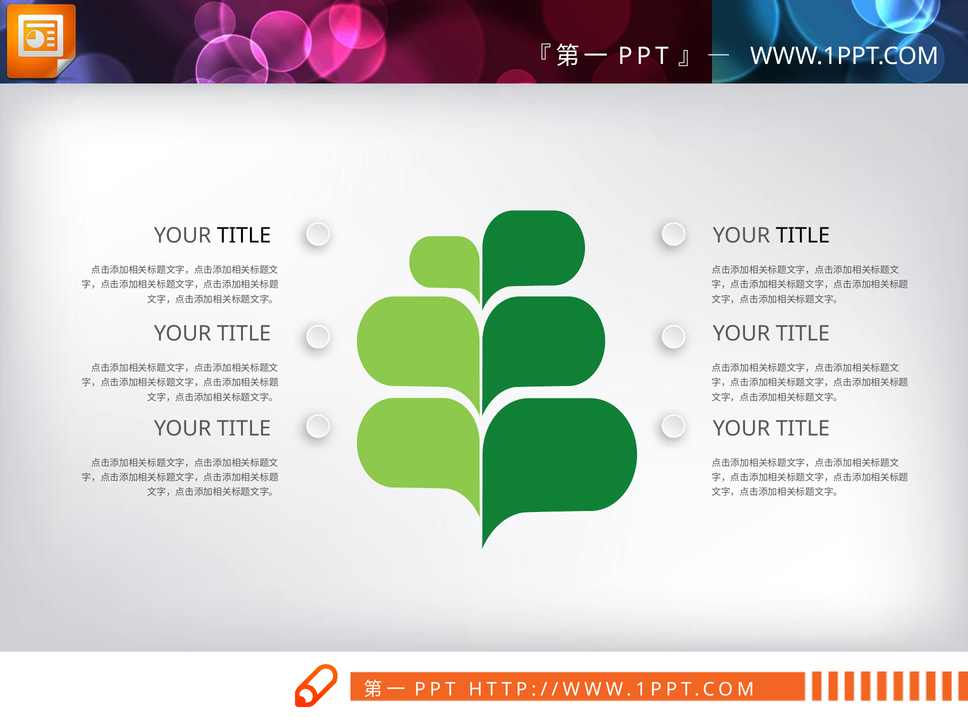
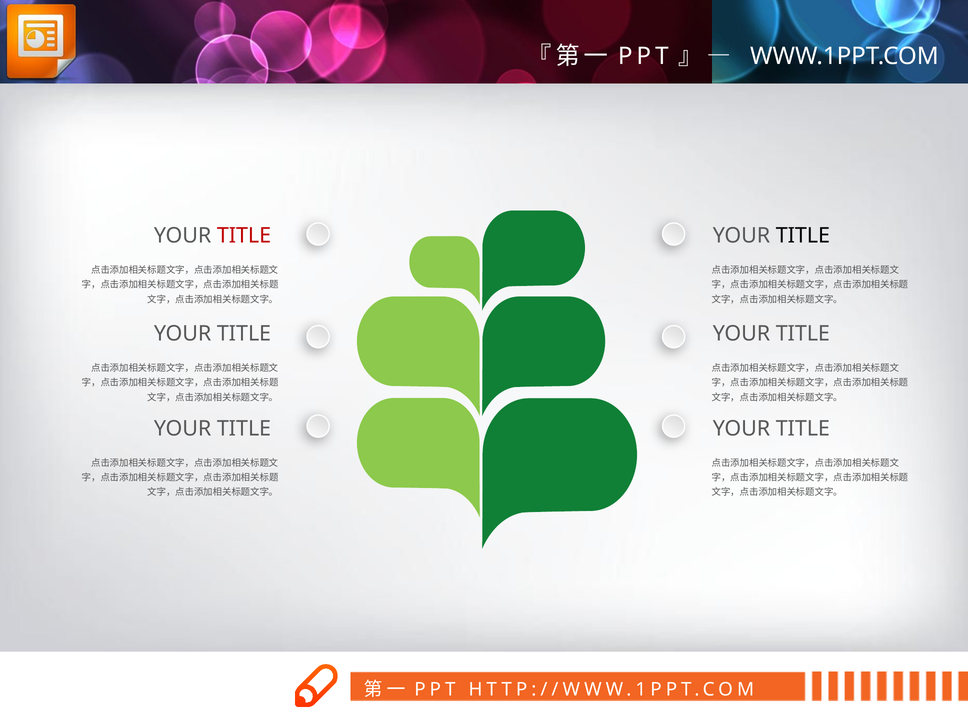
TITLE at (244, 236) colour: black -> red
